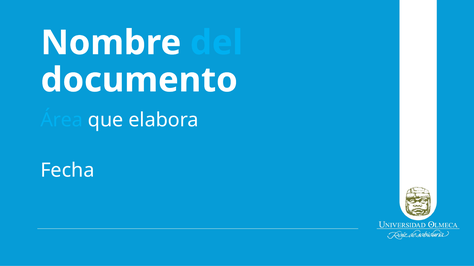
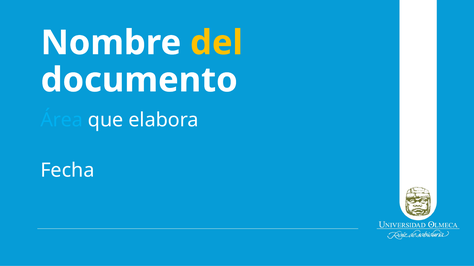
del colour: light blue -> yellow
